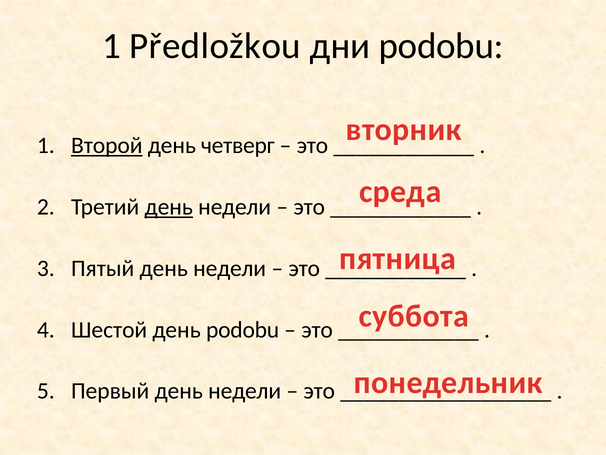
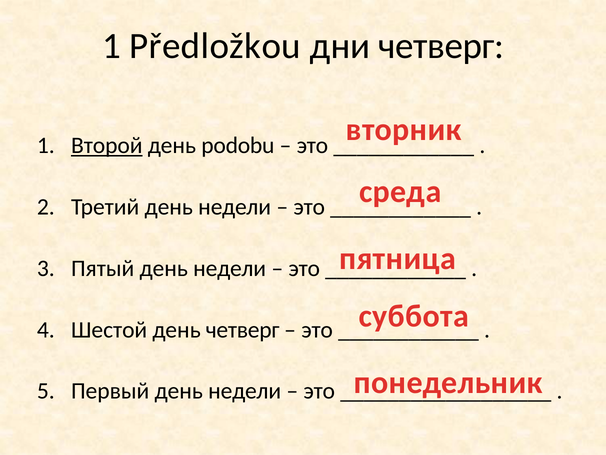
дни podobu: podobu -> четверг
четверг: четверг -> podobu
день at (169, 207) underline: present -> none
день podobu: podobu -> четверг
